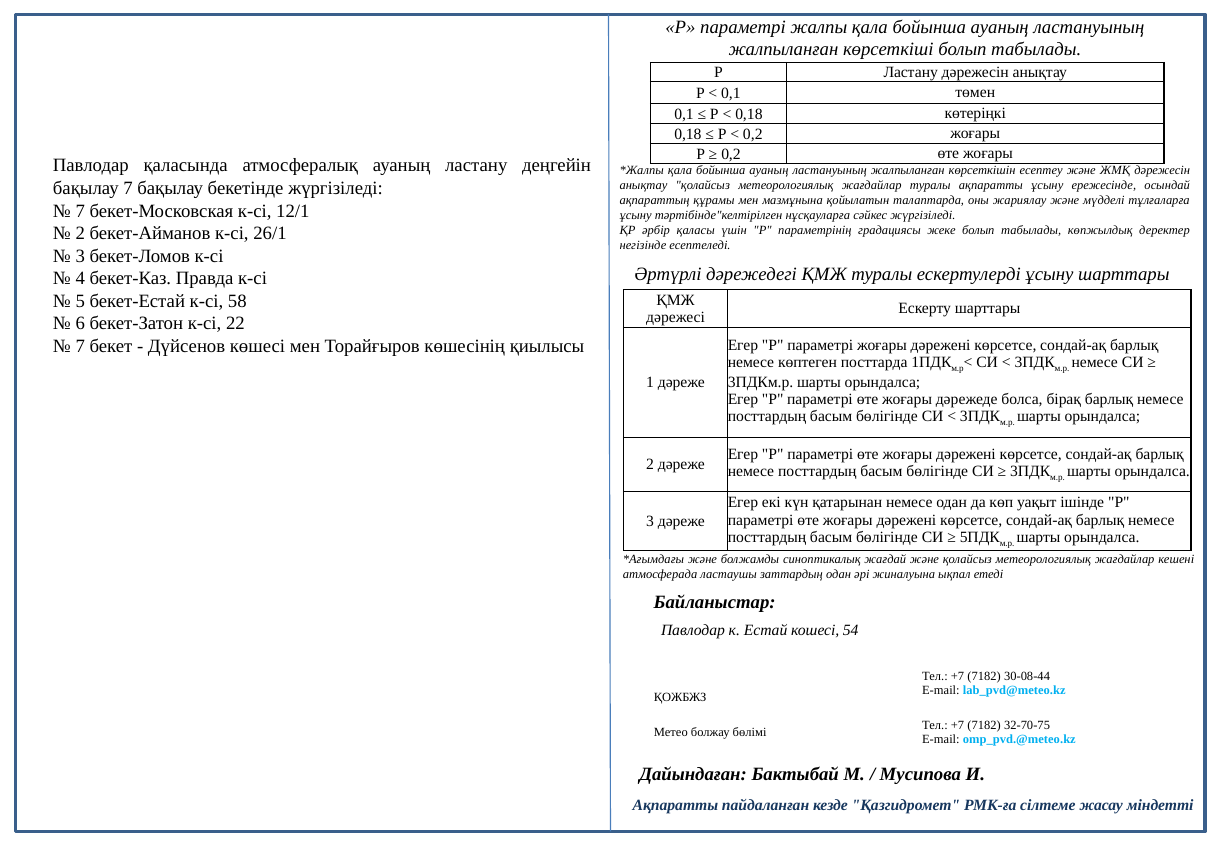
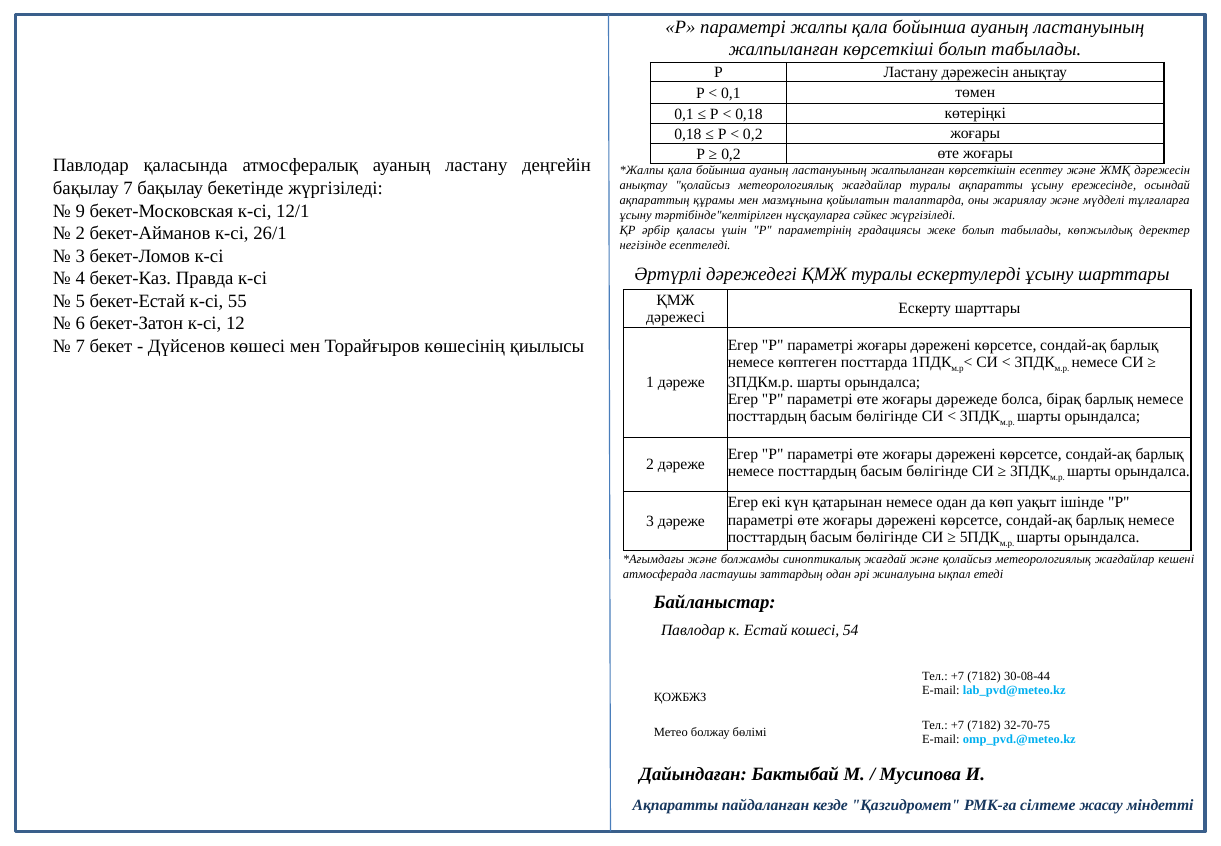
7 at (80, 211): 7 -> 9
58: 58 -> 55
22: 22 -> 12
